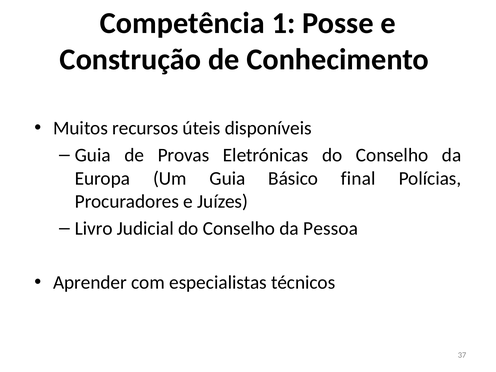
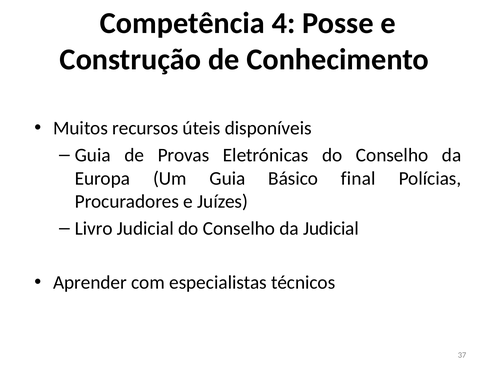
1: 1 -> 4
da Pessoa: Pessoa -> Judicial
